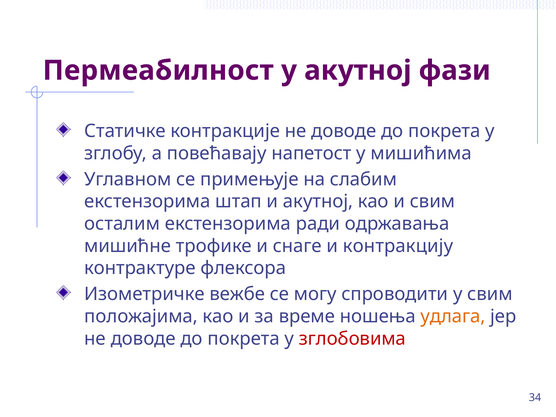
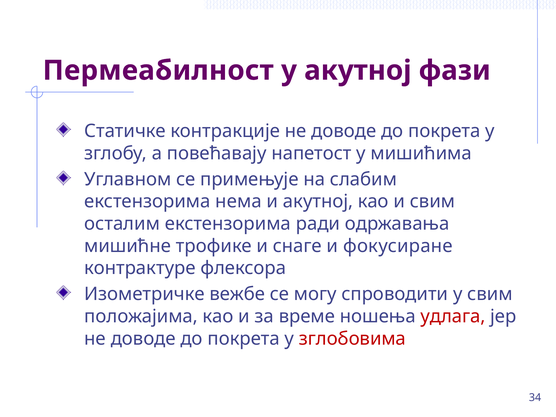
штап: штап -> нема
контракцију: контракцију -> фокусиране
удлага colour: orange -> red
